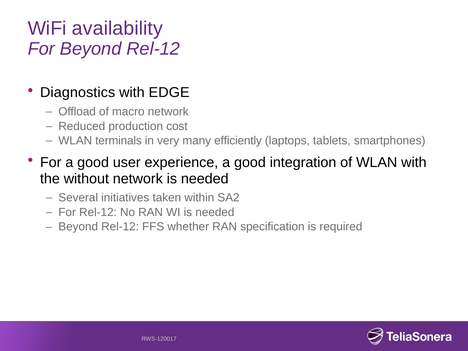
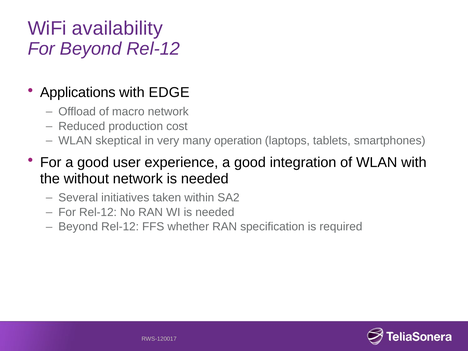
Diagnostics: Diagnostics -> Applications
terminals: terminals -> skeptical
efficiently: efficiently -> operation
